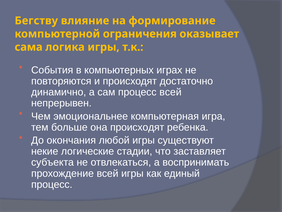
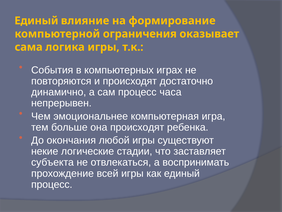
Бегству at (36, 21): Бегству -> Единый
процесс всей: всей -> часа
